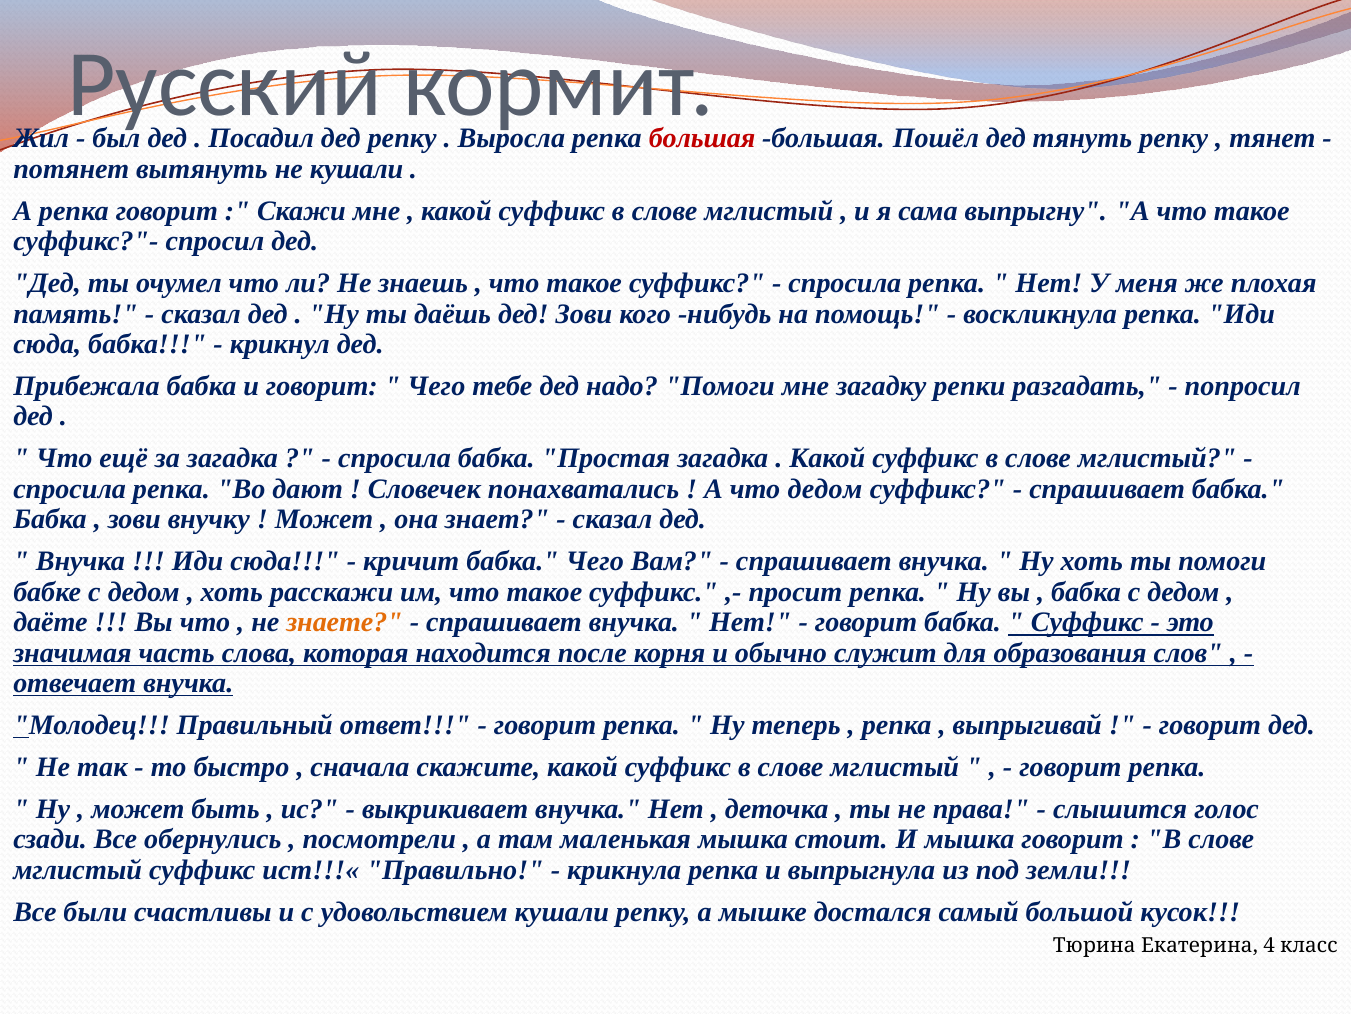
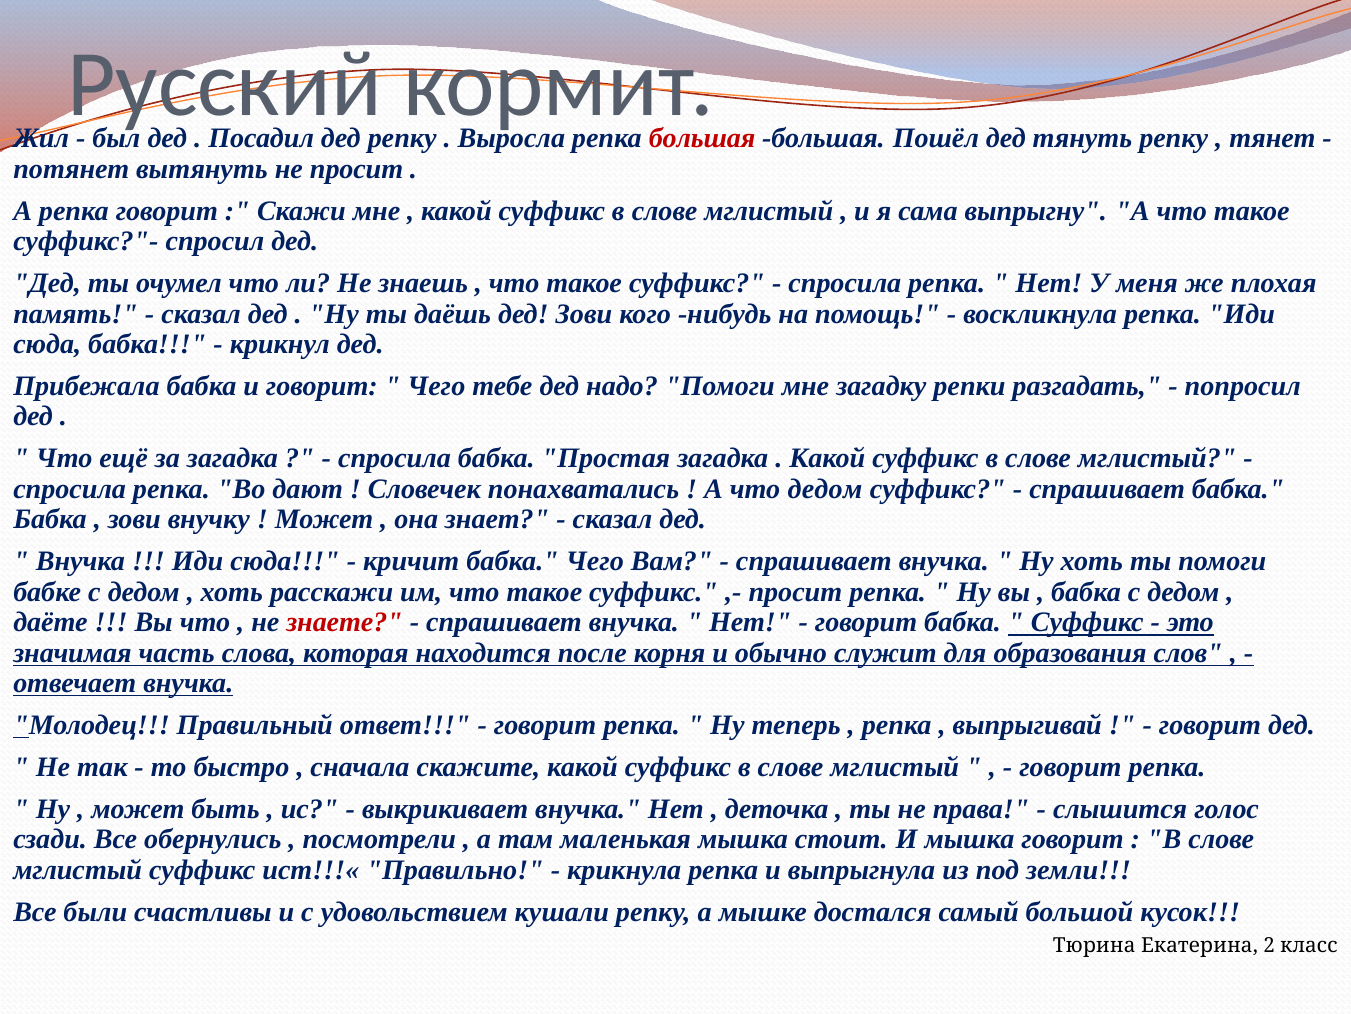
не кушали: кушали -> просит
знаете colour: orange -> red
4: 4 -> 2
